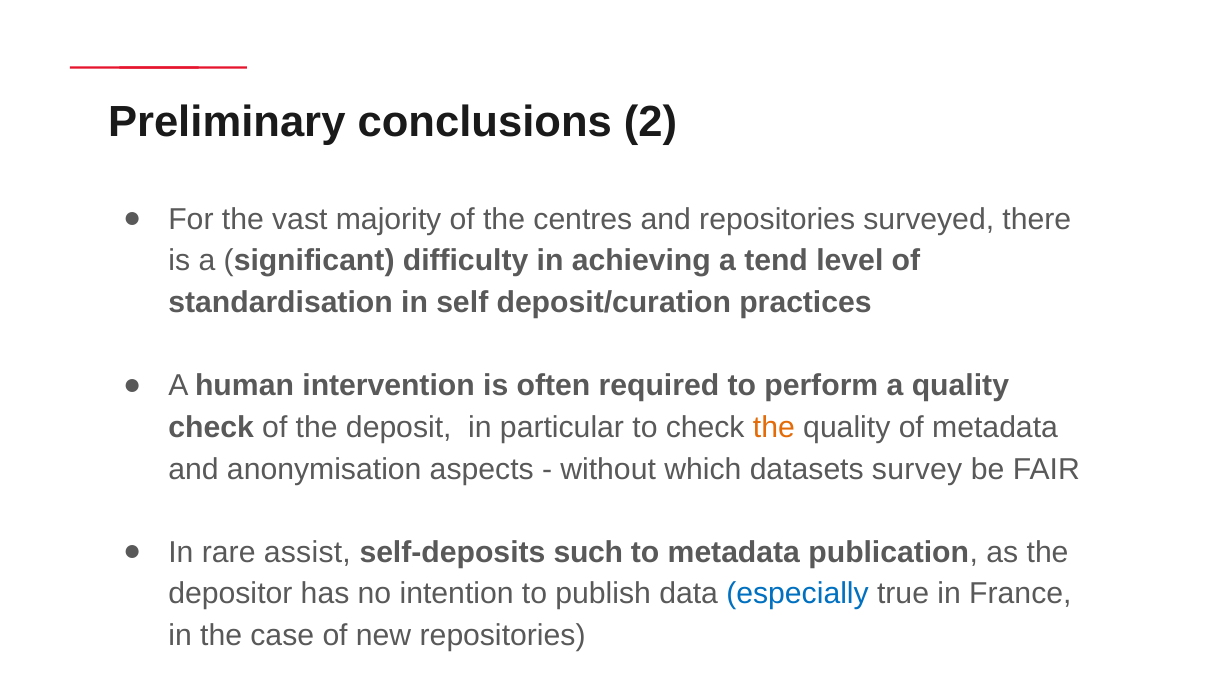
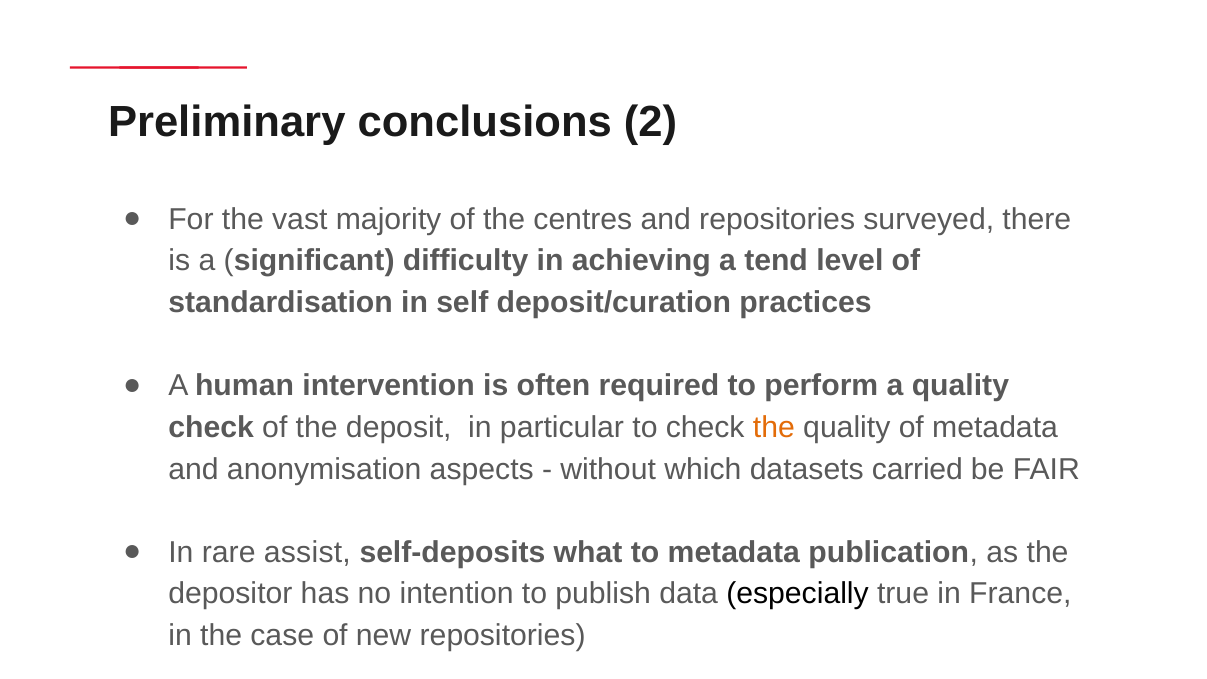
survey: survey -> carried
such: such -> what
especially colour: blue -> black
